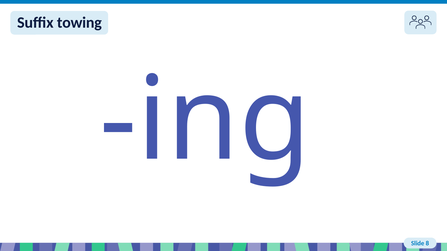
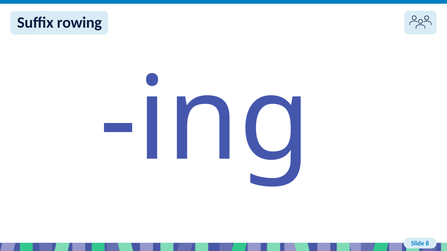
towing: towing -> rowing
